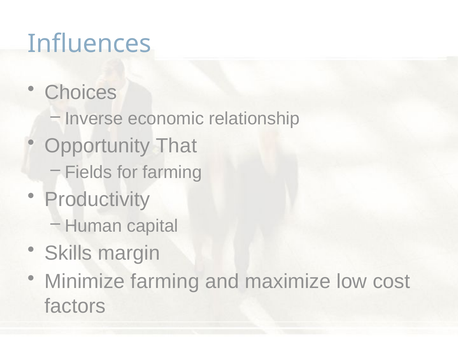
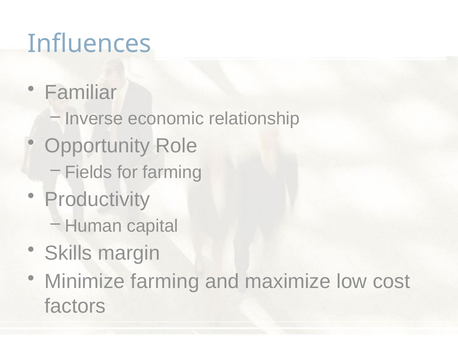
Choices: Choices -> Familiar
That: That -> Role
